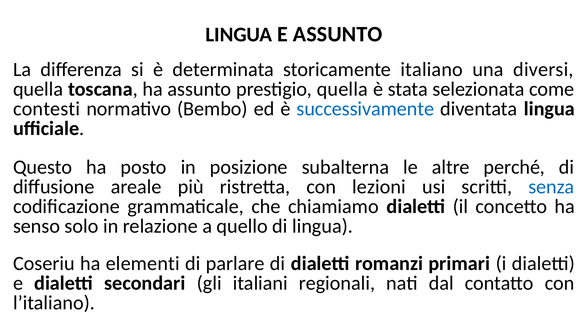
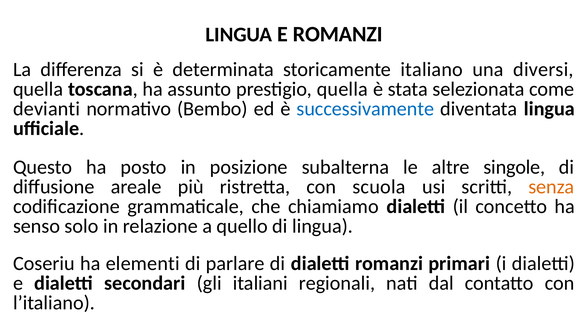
E ASSUNTO: ASSUNTO -> ROMANZI
contesti: contesti -> devianti
perché: perché -> singole
lezioni: lezioni -> scuola
senza colour: blue -> orange
